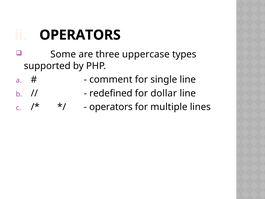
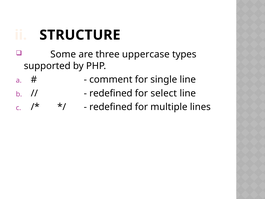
OPERATORS at (80, 35): OPERATORS -> STRUCTURE
dollar: dollar -> select
operators at (111, 107): operators -> redefined
